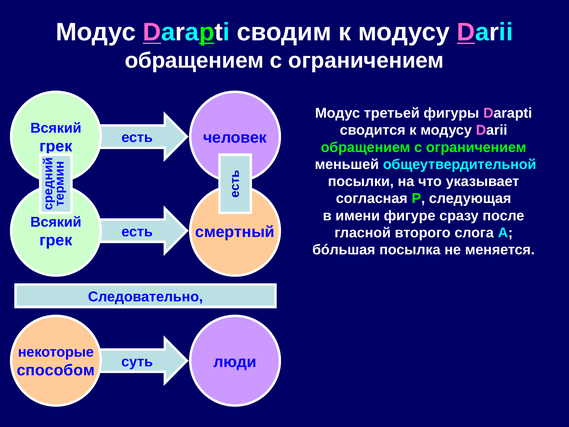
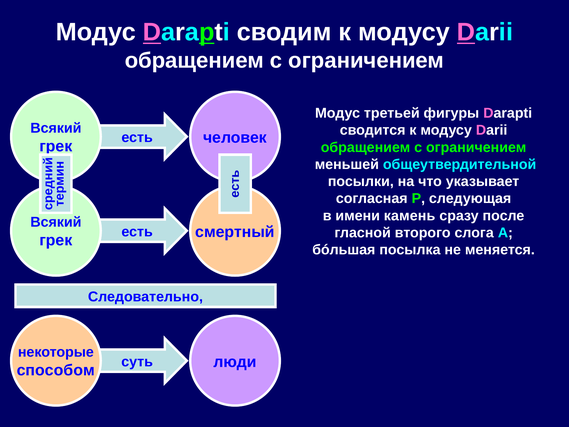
фигуре: фигуре -> камень
